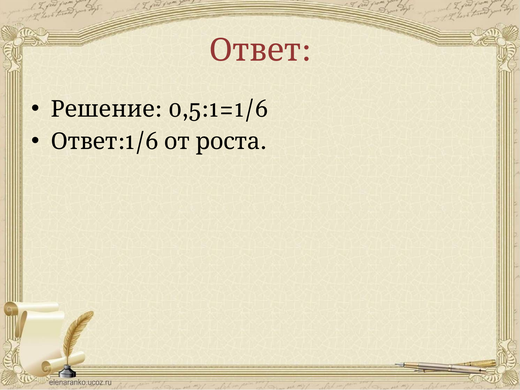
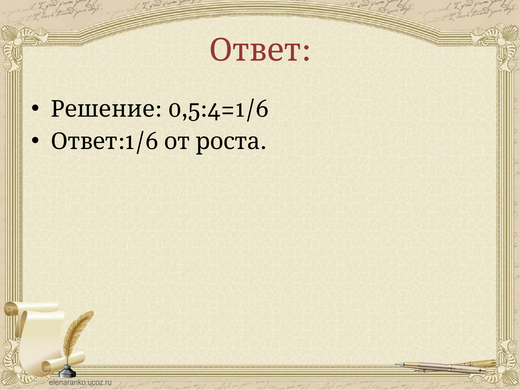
0,5:1=1/6: 0,5:1=1/6 -> 0,5:4=1/6
